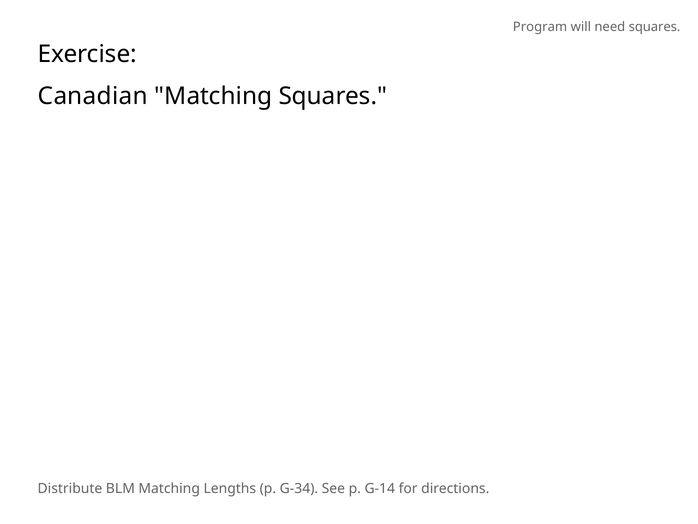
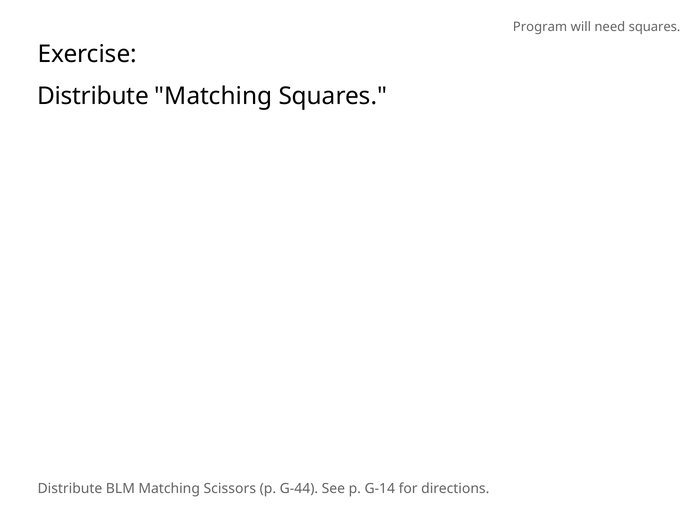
Canadian at (93, 96): Canadian -> Distribute
Lengths: Lengths -> Scissors
G-34: G-34 -> G-44
